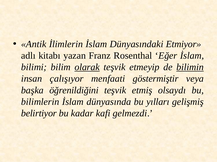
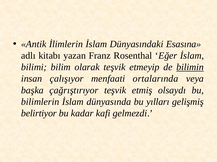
Etmiyor: Etmiyor -> Esasına
olarak underline: present -> none
göstermiştir: göstermiştir -> ortalarında
öğrenildiğini: öğrenildiğini -> çağrıştırıyor
